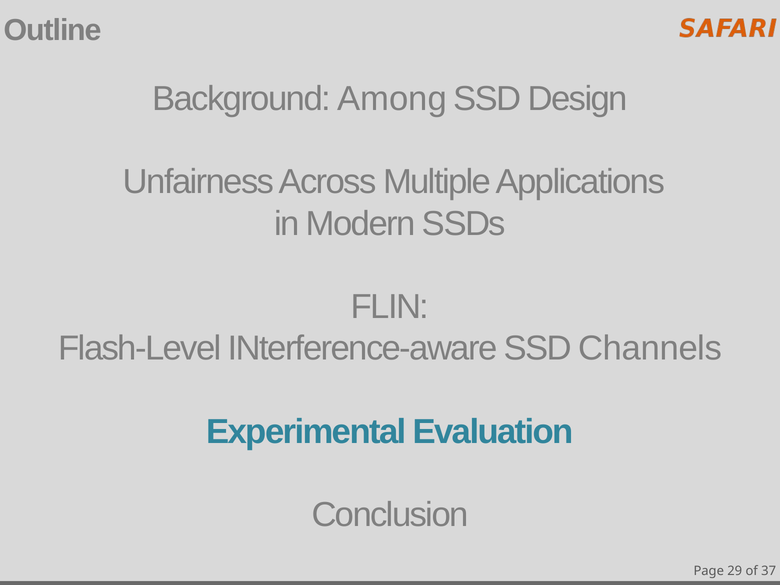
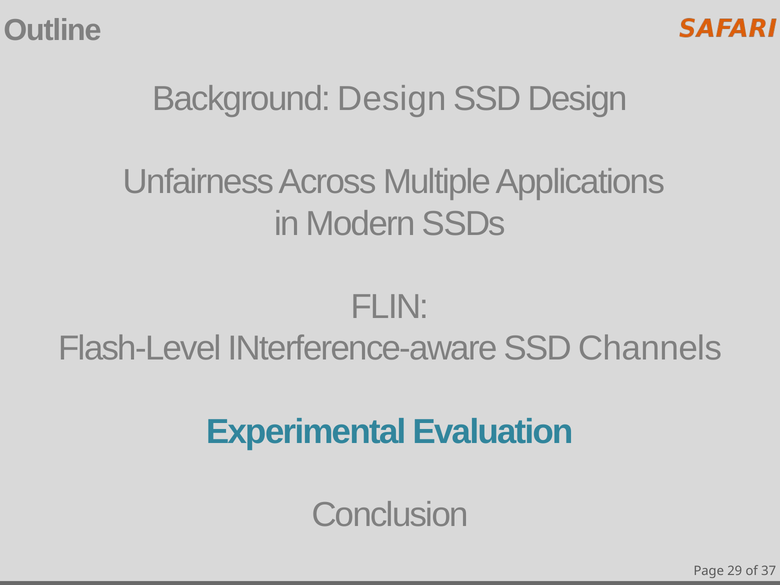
Background Among: Among -> Design
